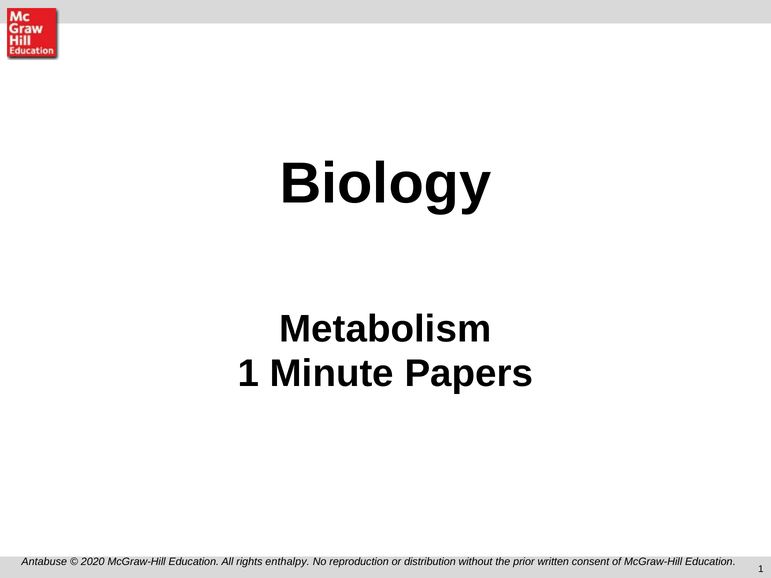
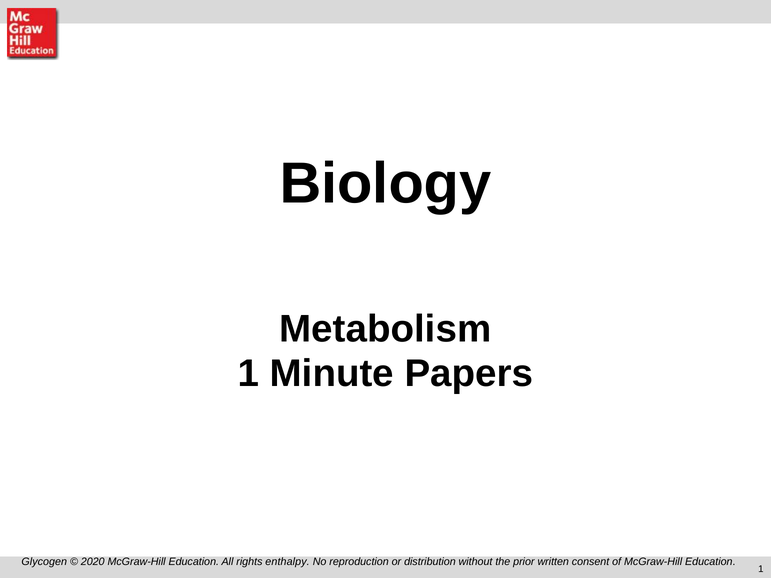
Antabuse: Antabuse -> Glycogen
